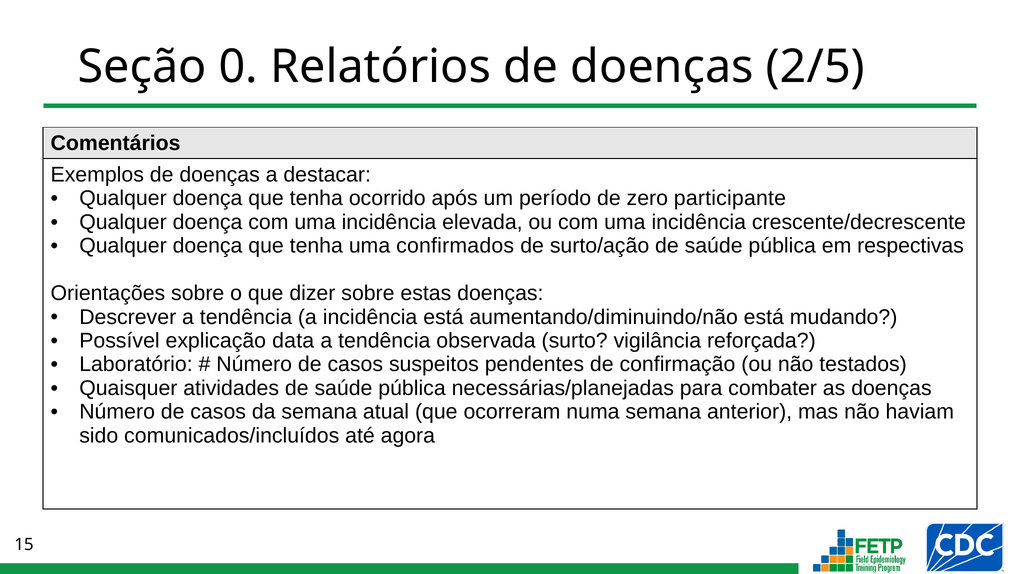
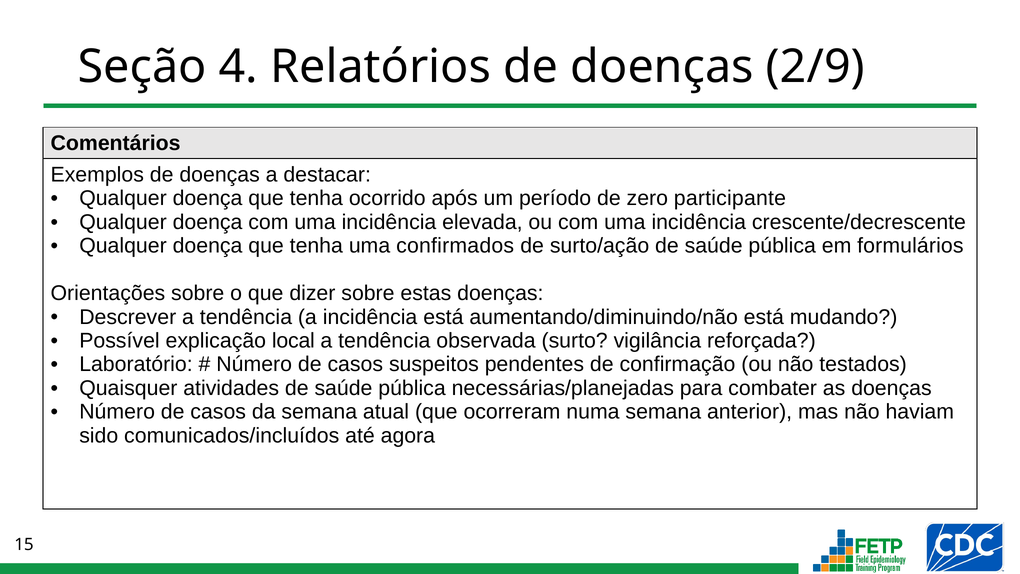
0: 0 -> 4
2/5: 2/5 -> 2/9
respectivas: respectivas -> formulários
data: data -> local
